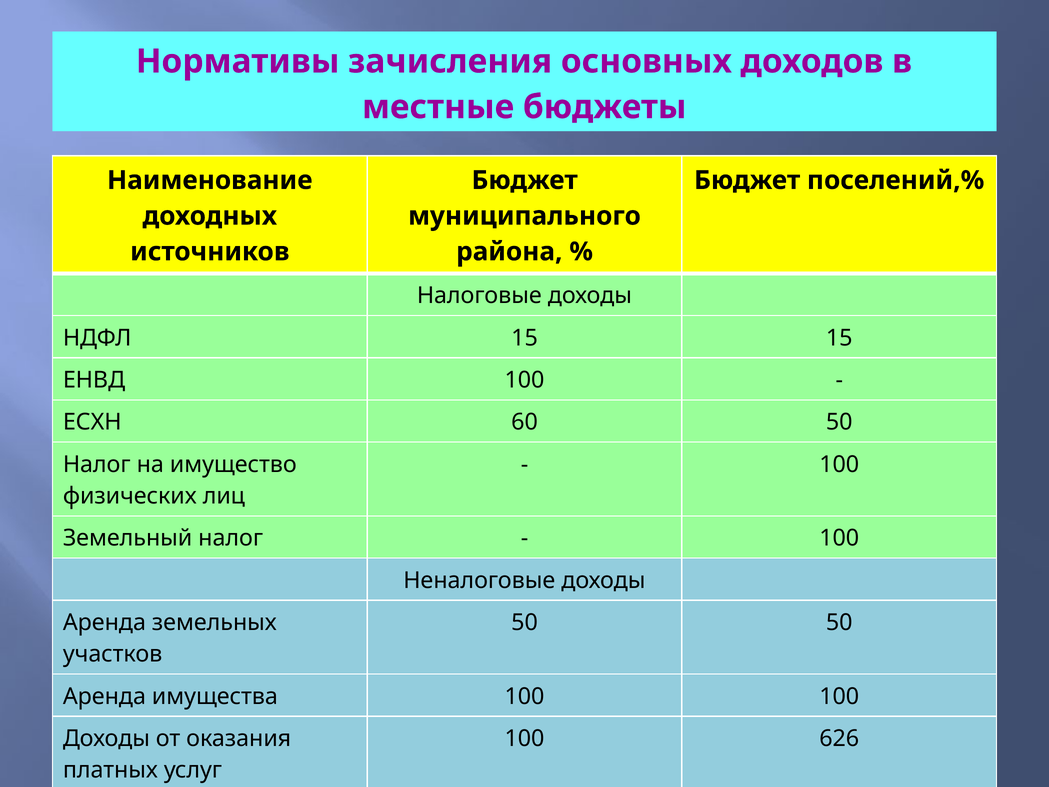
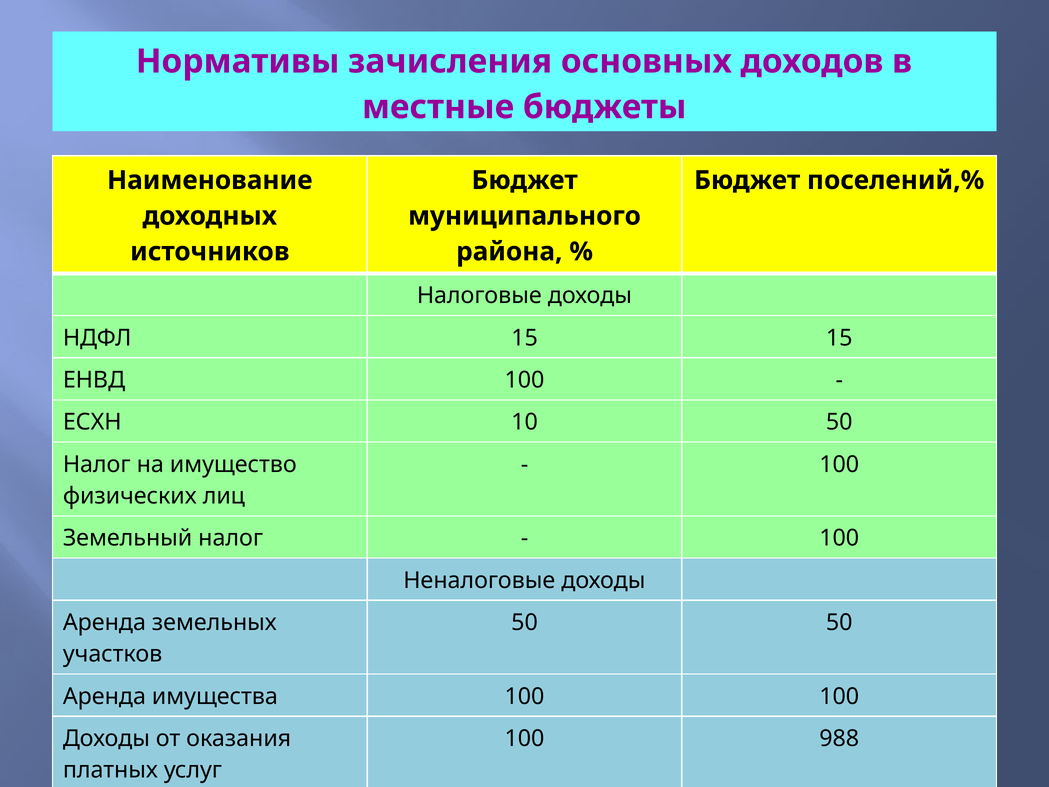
60: 60 -> 10
626: 626 -> 988
